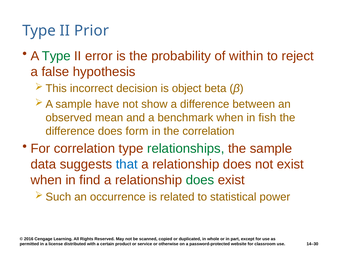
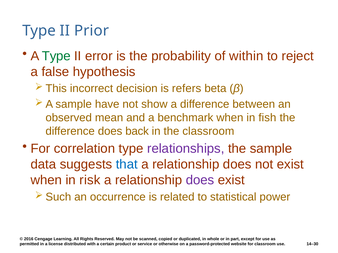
object: object -> refers
form: form -> back
the correlation: correlation -> classroom
relationships colour: green -> purple
find: find -> risk
does at (200, 180) colour: green -> purple
